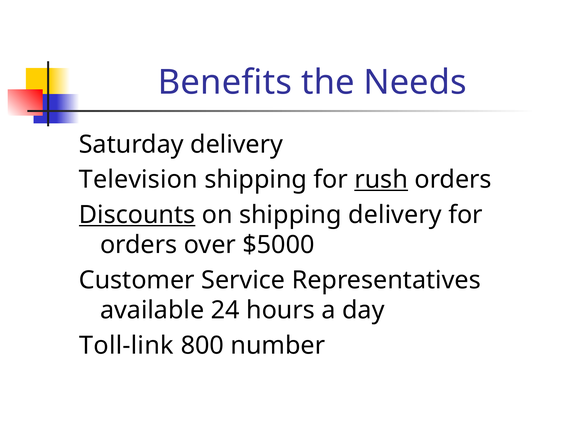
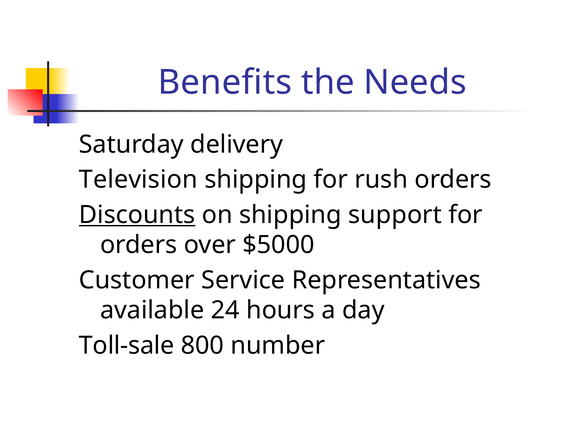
rush underline: present -> none
shipping delivery: delivery -> support
Toll-link: Toll-link -> Toll-sale
